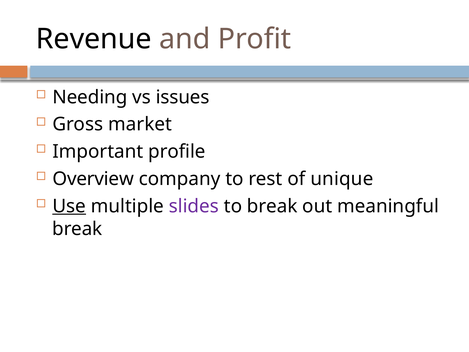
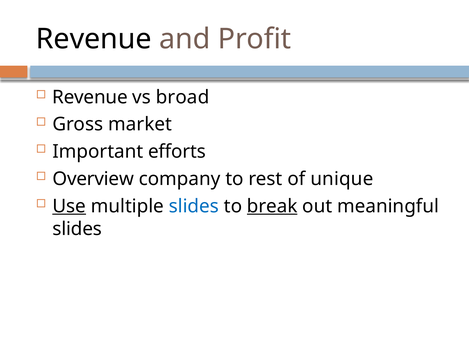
Needing at (90, 97): Needing -> Revenue
issues: issues -> broad
profile: profile -> efforts
slides at (194, 206) colour: purple -> blue
break at (272, 206) underline: none -> present
break at (77, 229): break -> slides
